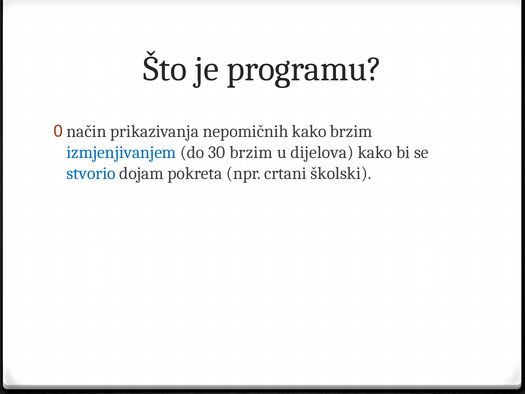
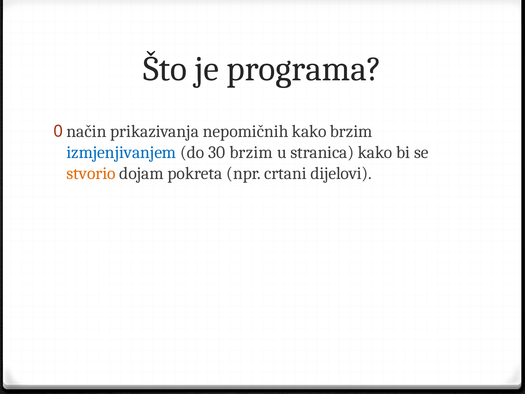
programu: programu -> programa
dijelova: dijelova -> stranica
stvorio colour: blue -> orange
školski: školski -> dijelovi
